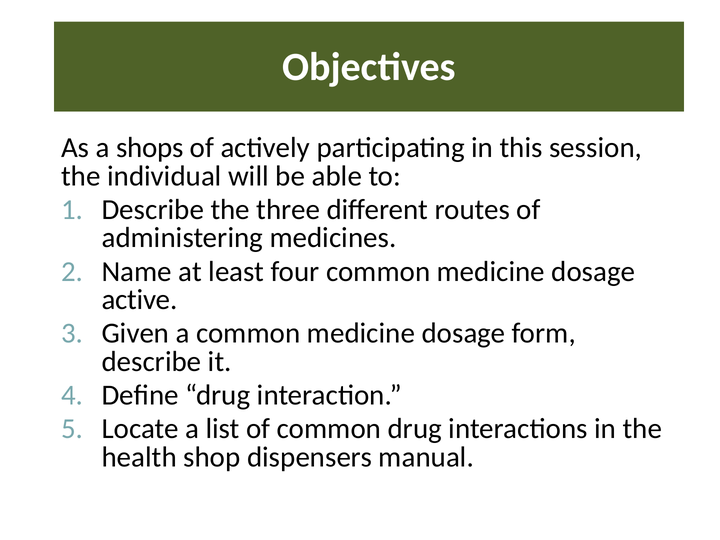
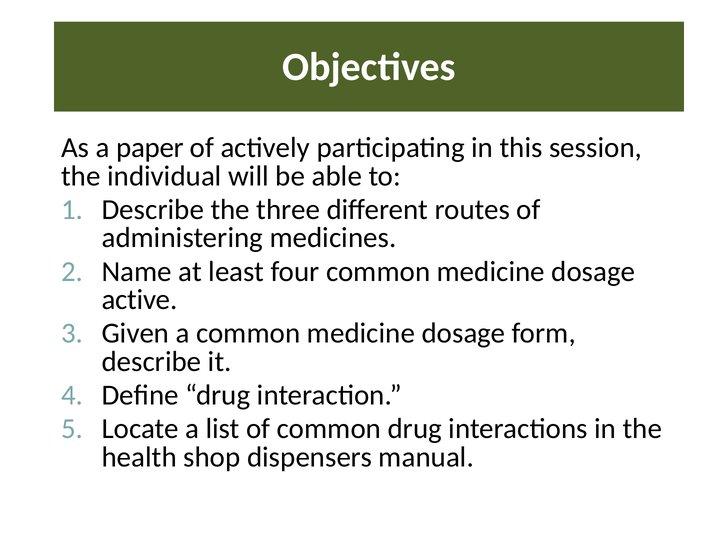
shops: shops -> paper
